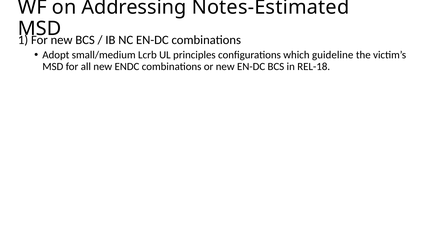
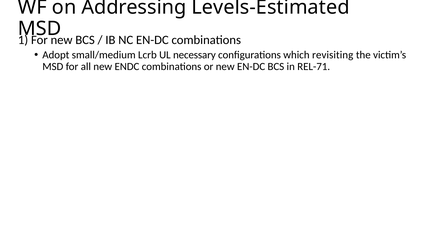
Notes-Estimated: Notes-Estimated -> Levels-Estimated
principles: principles -> necessary
guideline: guideline -> revisiting
REL-18: REL-18 -> REL-71
